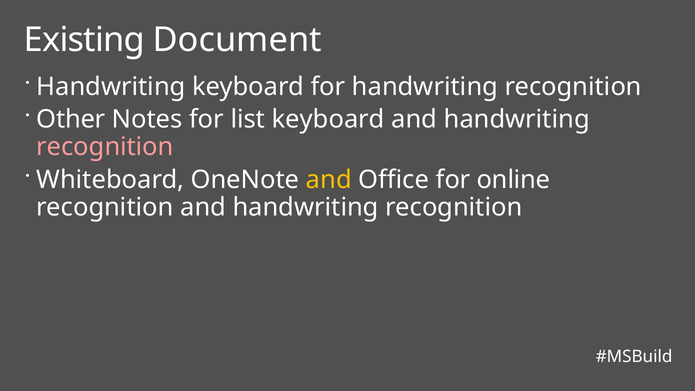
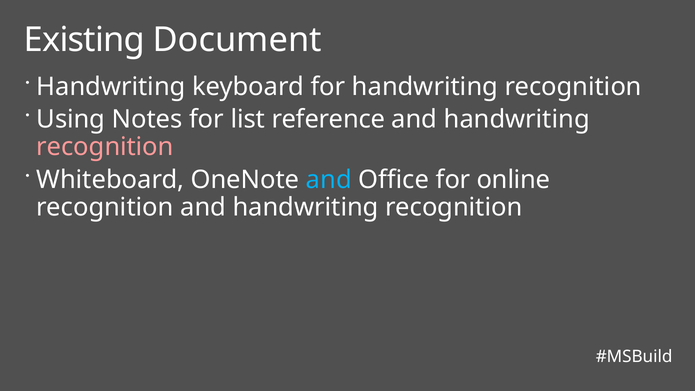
Other: Other -> Using
list keyboard: keyboard -> reference
and at (329, 180) colour: yellow -> light blue
